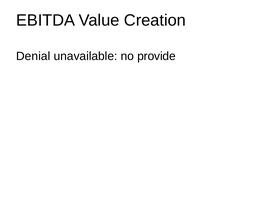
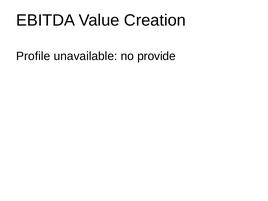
Denial: Denial -> Profile
